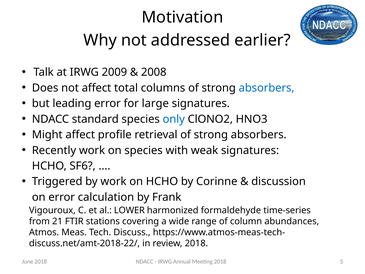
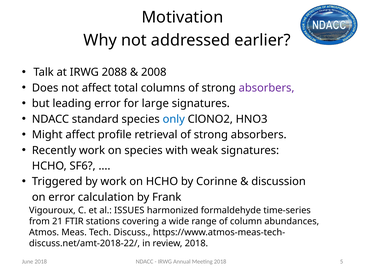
2009: 2009 -> 2088
absorbers at (267, 88) colour: blue -> purple
LOWER: LOWER -> ISSUES
